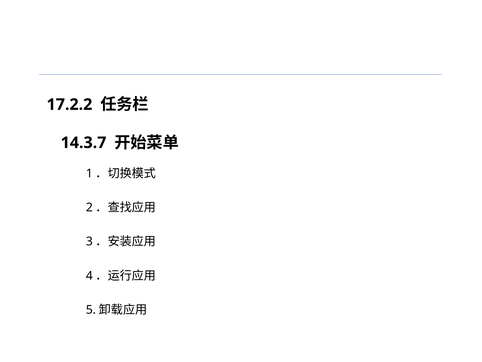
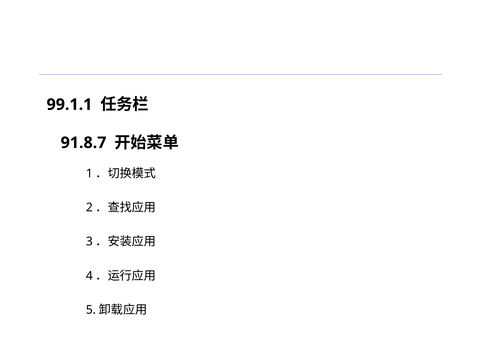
17.2.2: 17.2.2 -> 99.1.1
14.3.7: 14.3.7 -> 91.8.7
